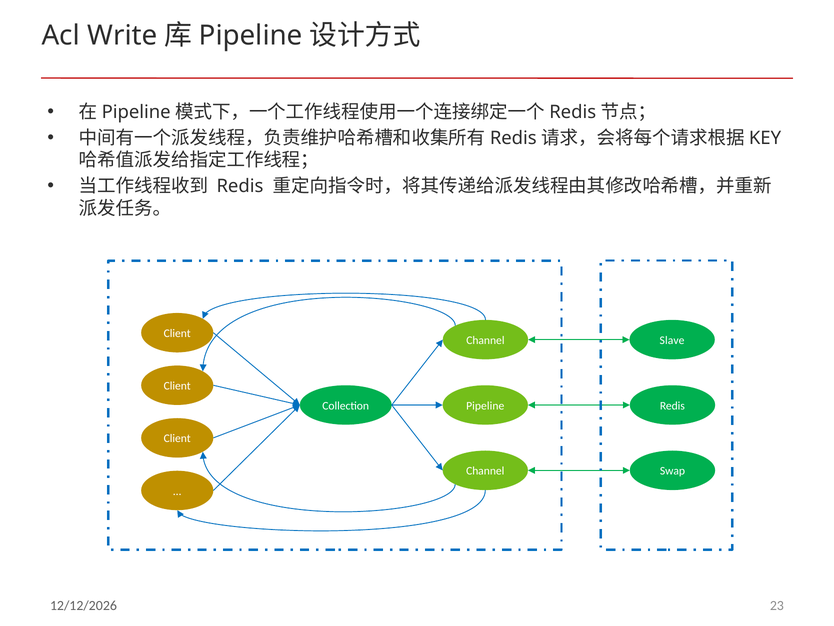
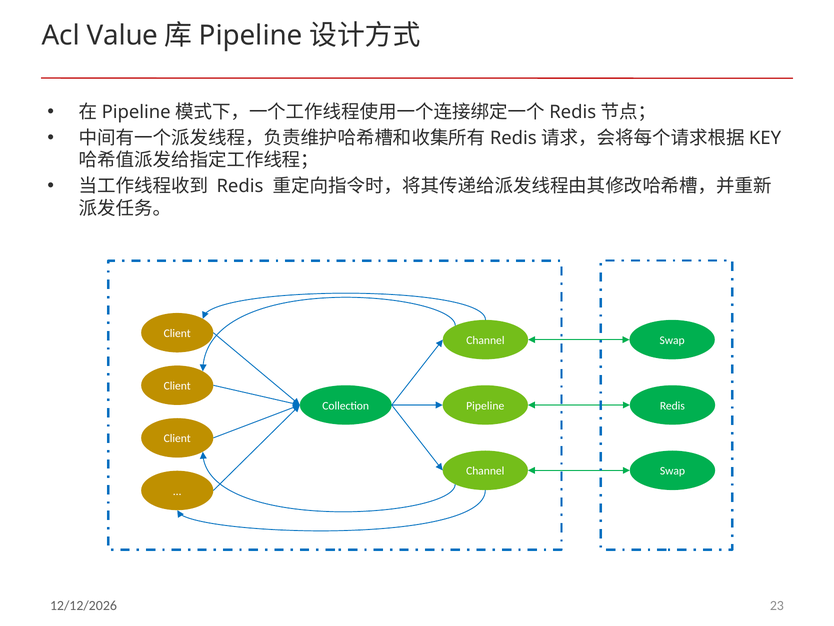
Write: Write -> Value
Slave at (672, 340): Slave -> Swap
